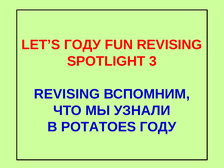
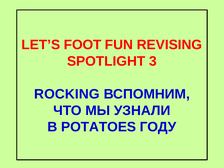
LET’S ГОДУ: ГОДУ -> FOOT
REVISING at (67, 94): REVISING -> ROCKING
